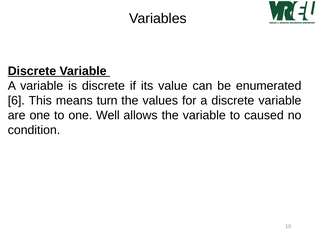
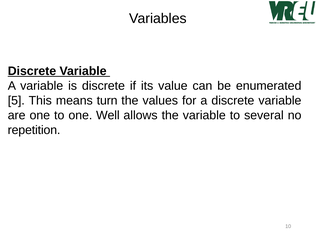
6: 6 -> 5
caused: caused -> several
condition: condition -> repetition
